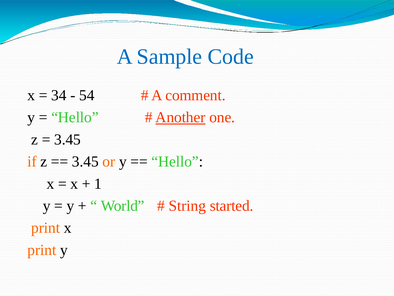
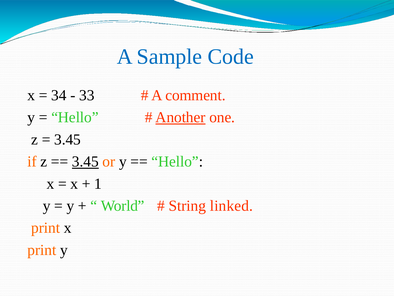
54: 54 -> 33
3.45 at (85, 161) underline: none -> present
started: started -> linked
